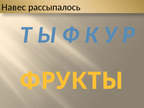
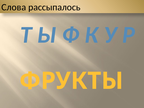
Навес: Навес -> Слова
